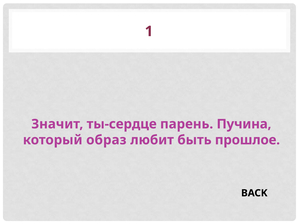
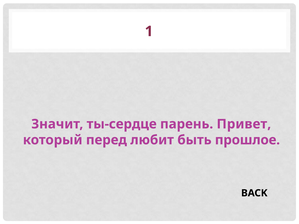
Пучина: Пучина -> Привет
образ: образ -> перед
